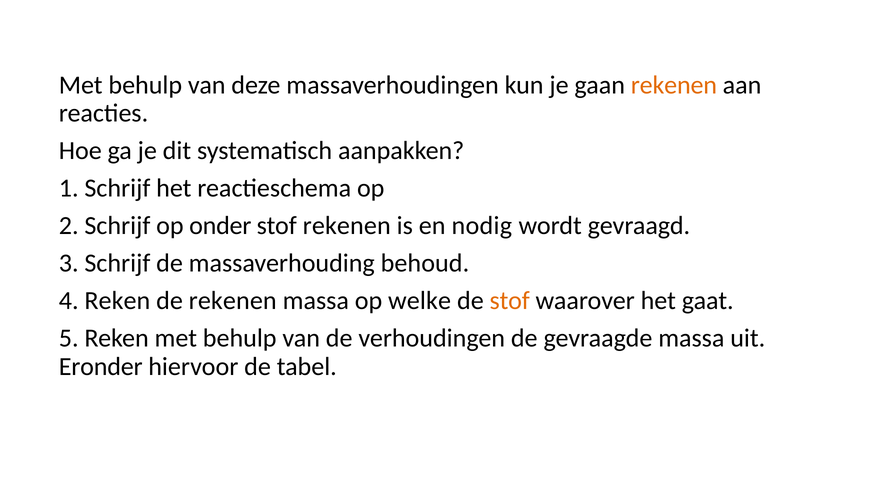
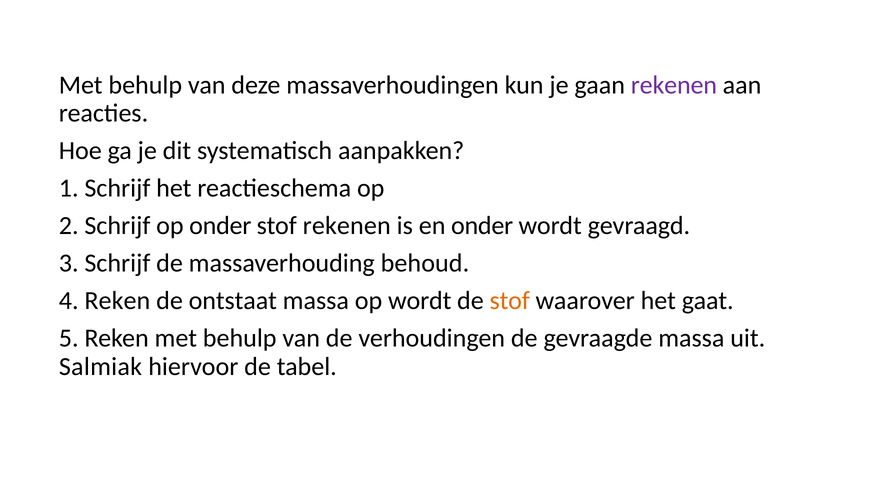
rekenen at (674, 85) colour: orange -> purple
en nodig: nodig -> onder
de rekenen: rekenen -> ontstaat
op welke: welke -> wordt
Eronder: Eronder -> Salmiak
